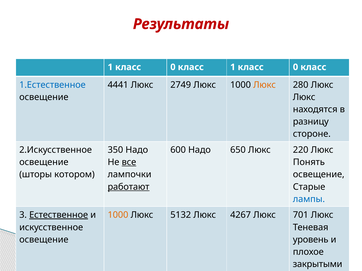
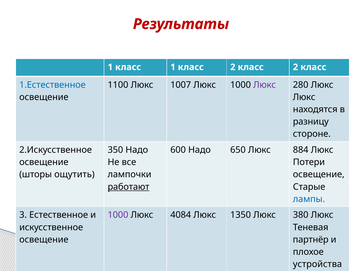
0 at (173, 67): 0 -> 1
1 at (233, 67): 1 -> 2
0 at (296, 67): 0 -> 2
4441: 4441 -> 1100
2749: 2749 -> 1007
Люкс at (265, 85) colour: orange -> purple
220: 220 -> 884
все underline: present -> none
Понять: Понять -> Потери
котором: котором -> ощутить
Естественное underline: present -> none
1000 at (118, 215) colour: orange -> purple
5132: 5132 -> 4084
4267: 4267 -> 1350
701: 701 -> 380
уровень: уровень -> партнёр
закрытыми: закрытыми -> устройства
